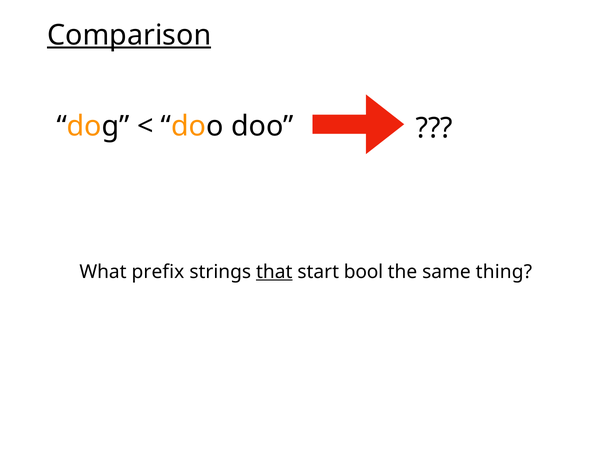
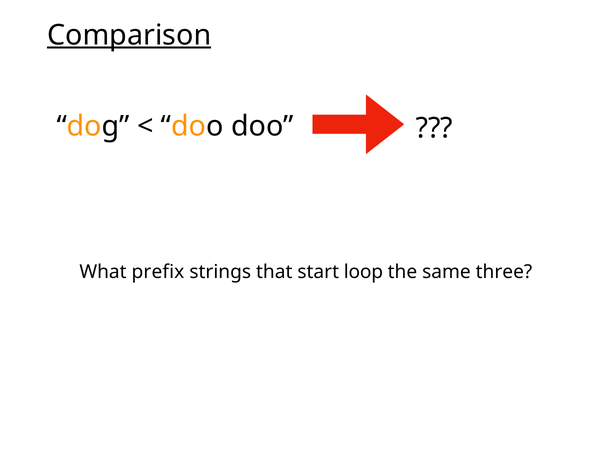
that underline: present -> none
bool: bool -> loop
thing: thing -> three
